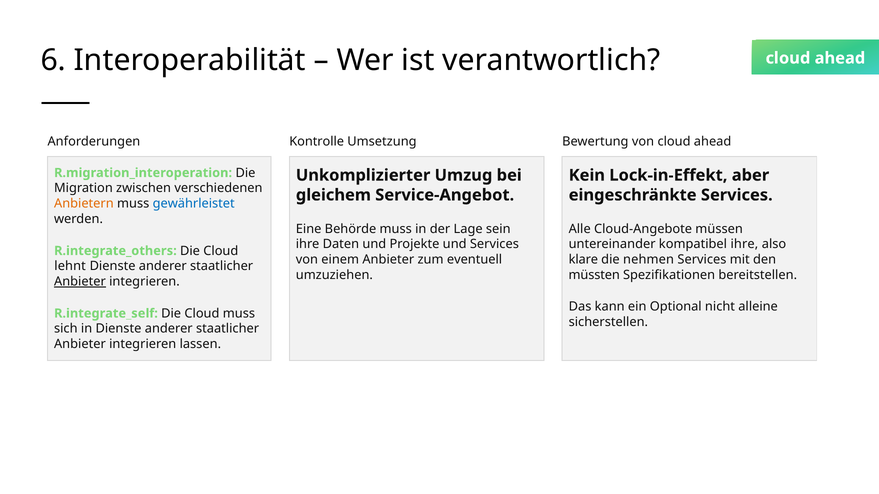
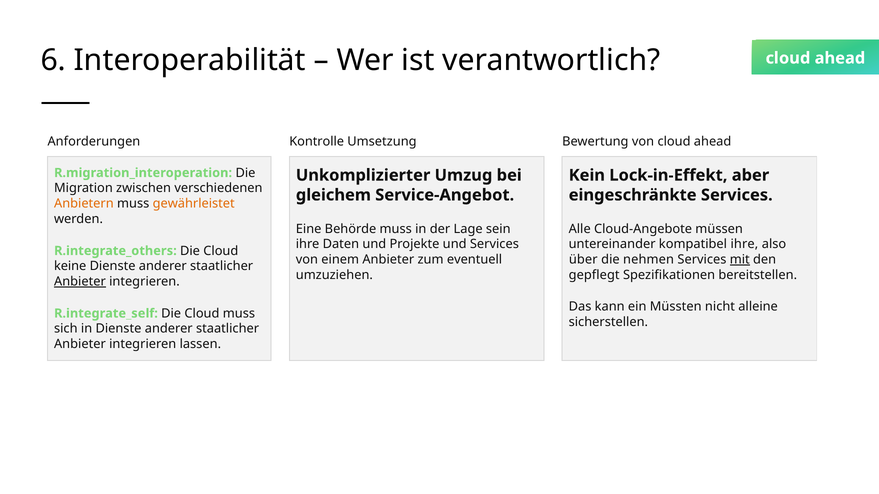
gewährleistet colour: blue -> orange
klare: klare -> über
mit underline: none -> present
lehnt: lehnt -> keine
müssten: müssten -> gepflegt
Optional: Optional -> Müssten
